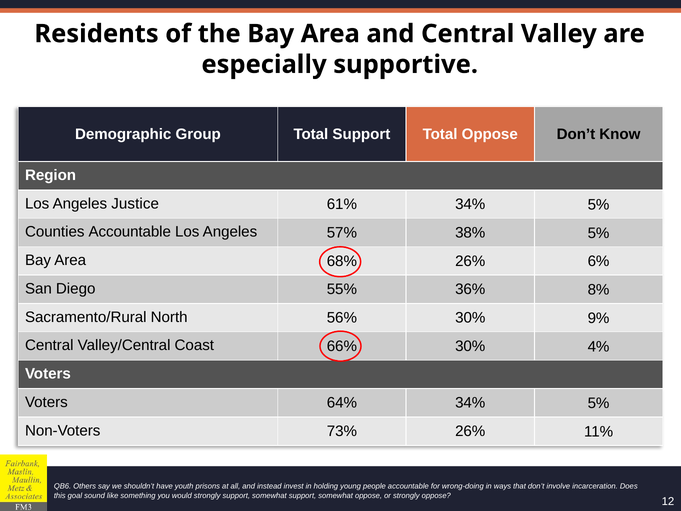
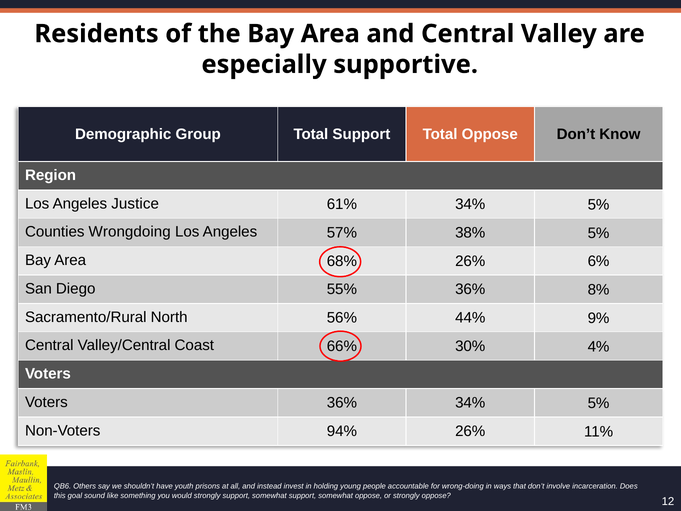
Counties Accountable: Accountable -> Wrongdoing
56% 30%: 30% -> 44%
Voters 64%: 64% -> 36%
73%: 73% -> 94%
